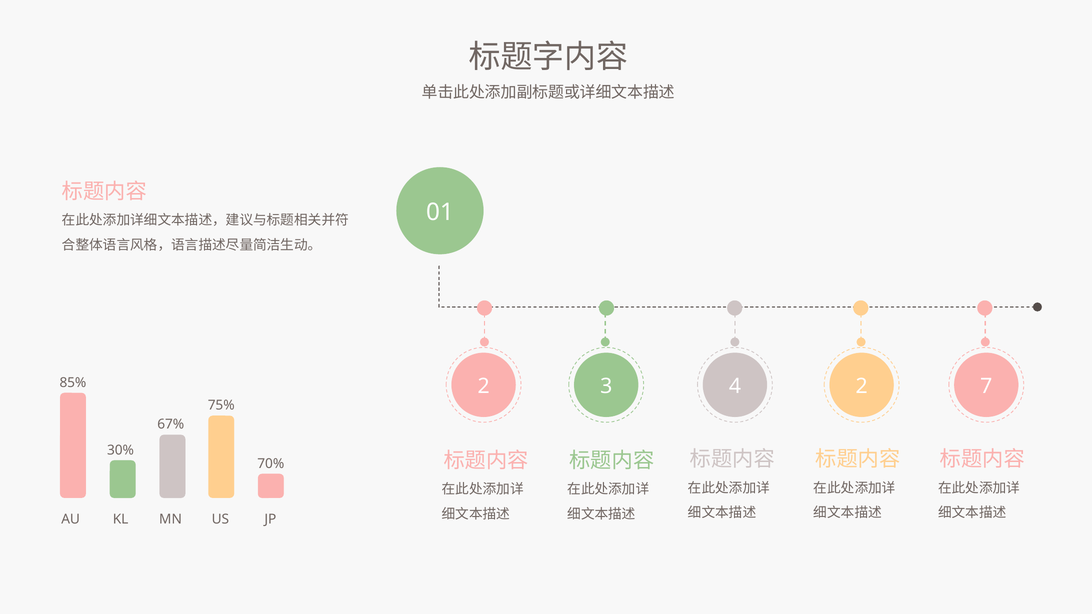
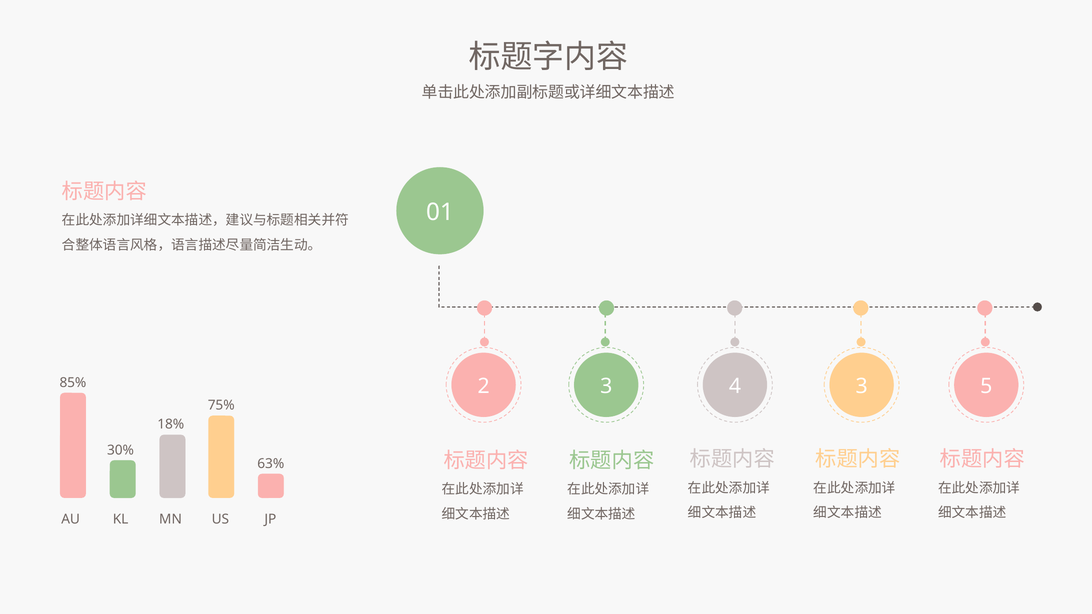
2 2: 2 -> 3
7: 7 -> 5
67%: 67% -> 18%
70%: 70% -> 63%
